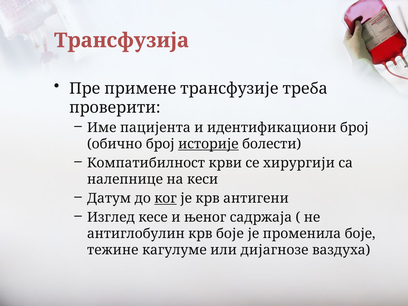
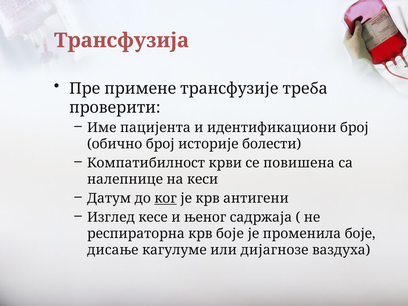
историје underline: present -> none
хирургији: хирургији -> повишена
антиглобулин: антиглобулин -> респираторна
тежине: тежине -> дисање
